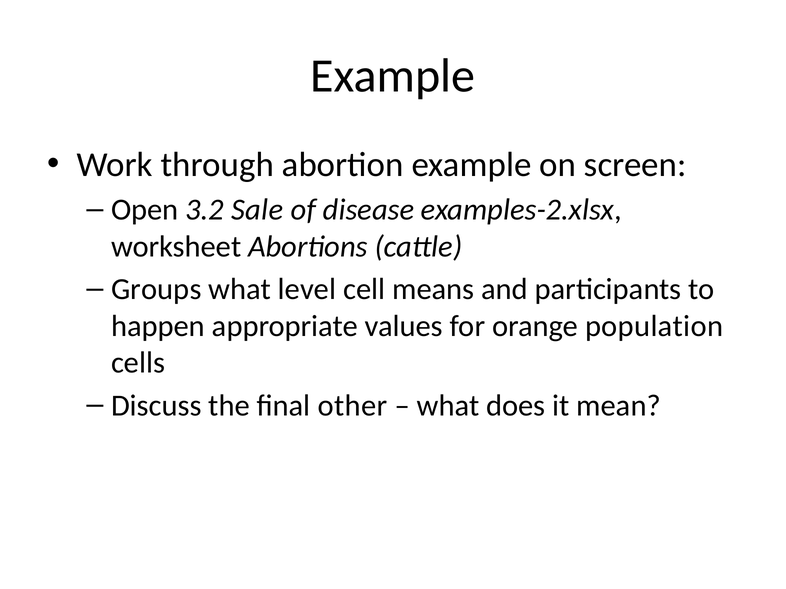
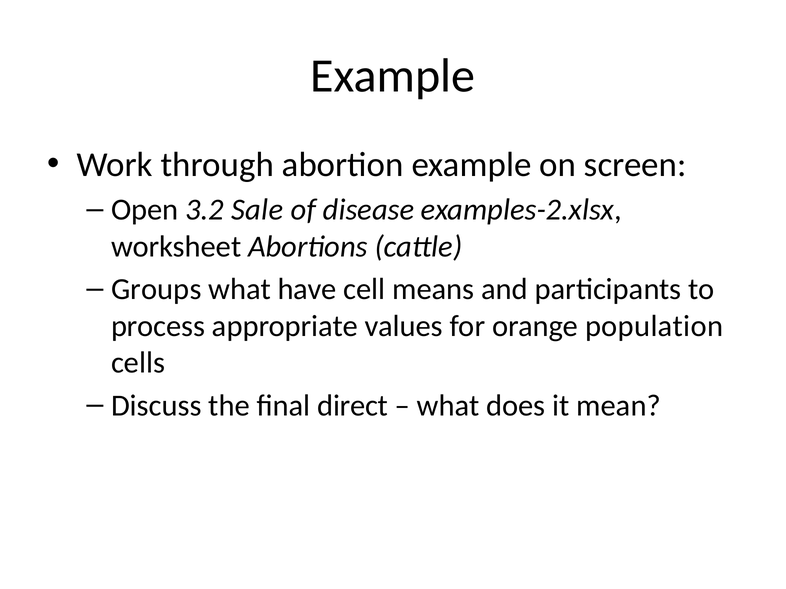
level: level -> have
happen: happen -> process
other: other -> direct
